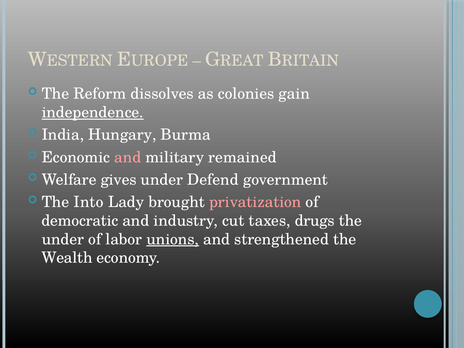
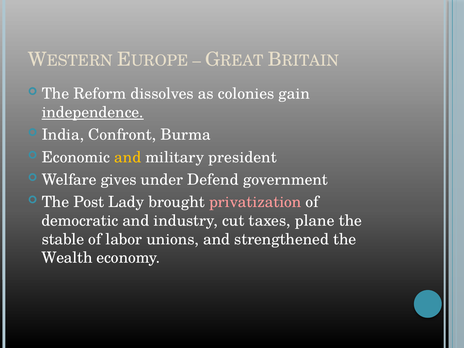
Hungary: Hungary -> Confront
and at (128, 157) colour: pink -> yellow
remained: remained -> president
Into: Into -> Post
drugs: drugs -> plane
under at (63, 239): under -> stable
unions underline: present -> none
